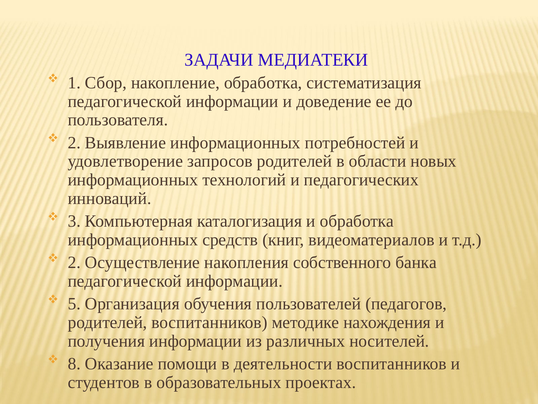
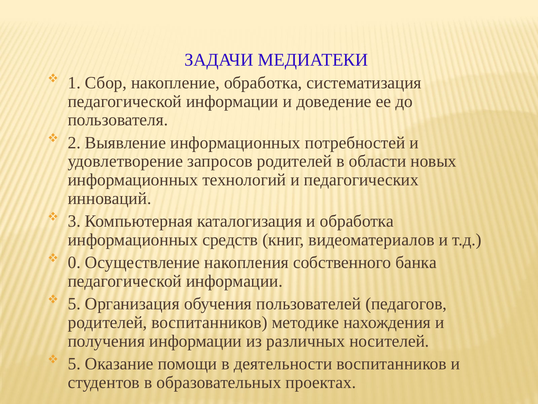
2 at (74, 262): 2 -> 0
8 at (74, 363): 8 -> 5
